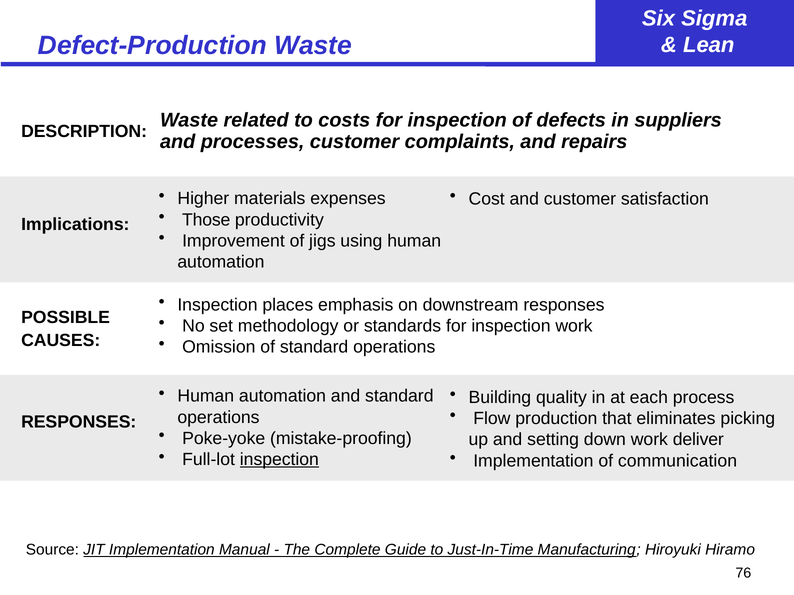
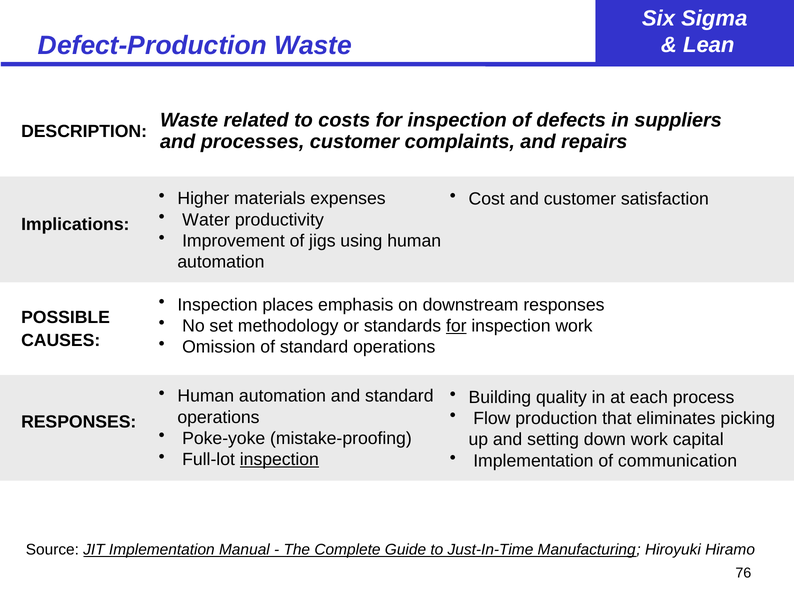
Those: Those -> Water
for at (456, 326) underline: none -> present
deliver: deliver -> capital
